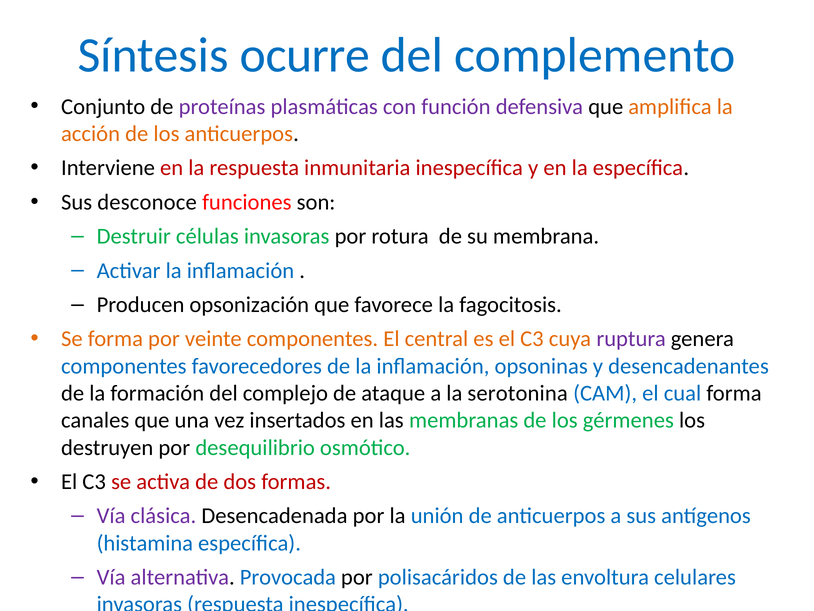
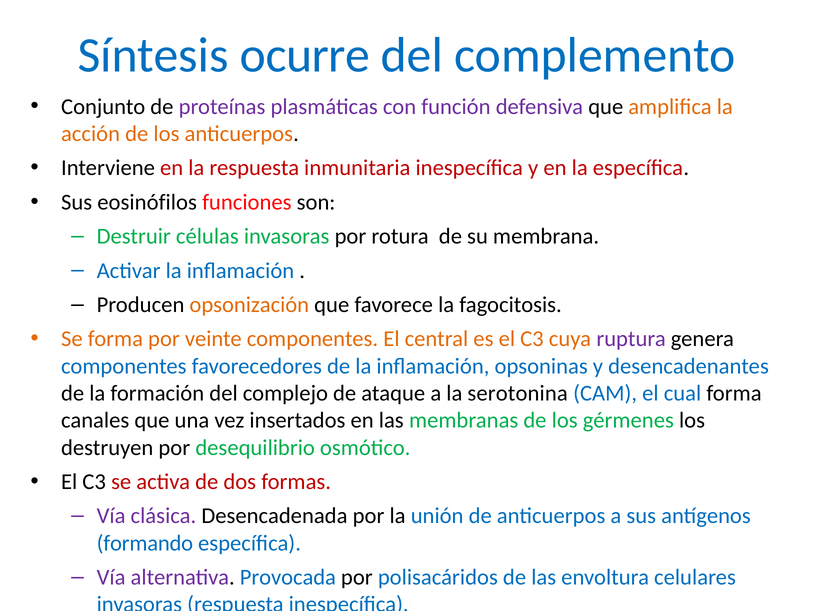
desconoce: desconoce -> eosinófilos
opsonización colour: black -> orange
histamina: histamina -> formando
